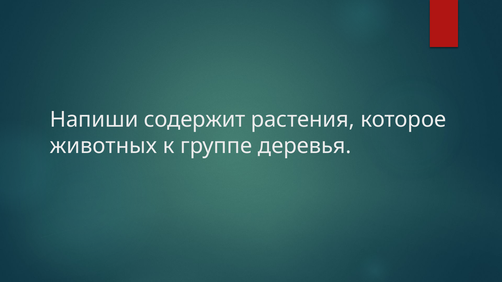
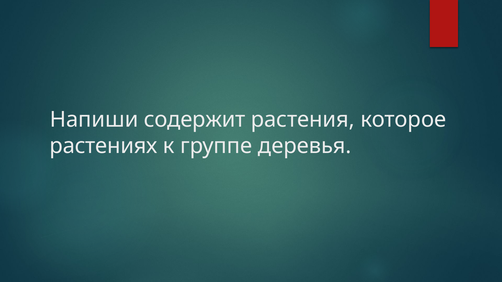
животных: животных -> растениях
